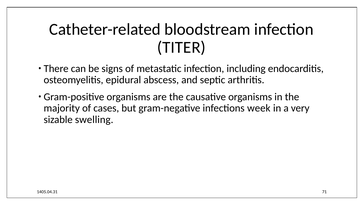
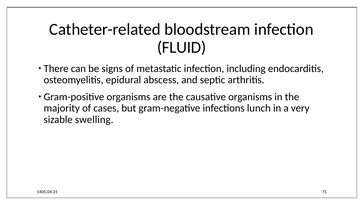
TITER: TITER -> FLUID
week: week -> lunch
